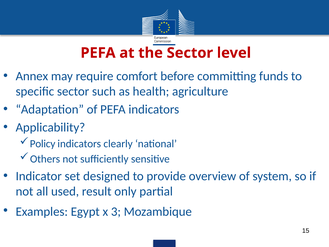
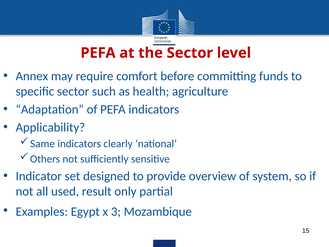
Policy: Policy -> Same
